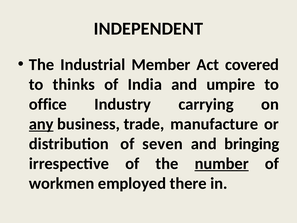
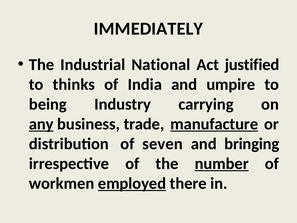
INDEPENDENT: INDEPENDENT -> IMMEDIATELY
Member: Member -> National
covered: covered -> justified
office: office -> being
manufacture underline: none -> present
employed underline: none -> present
